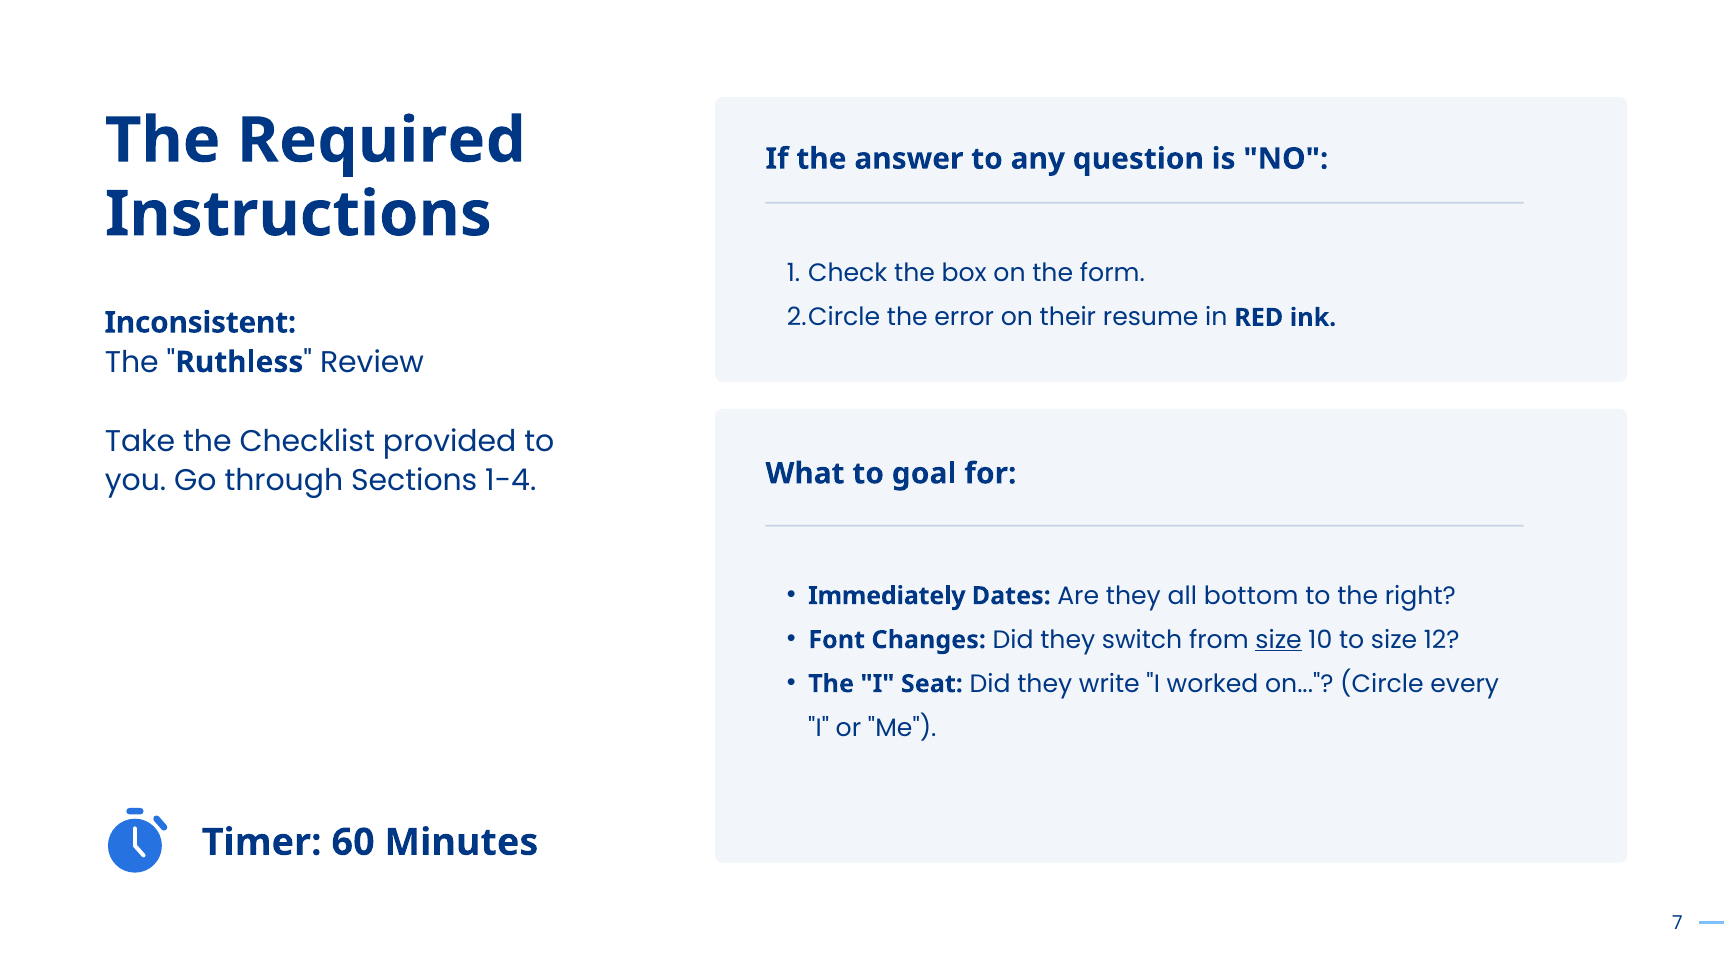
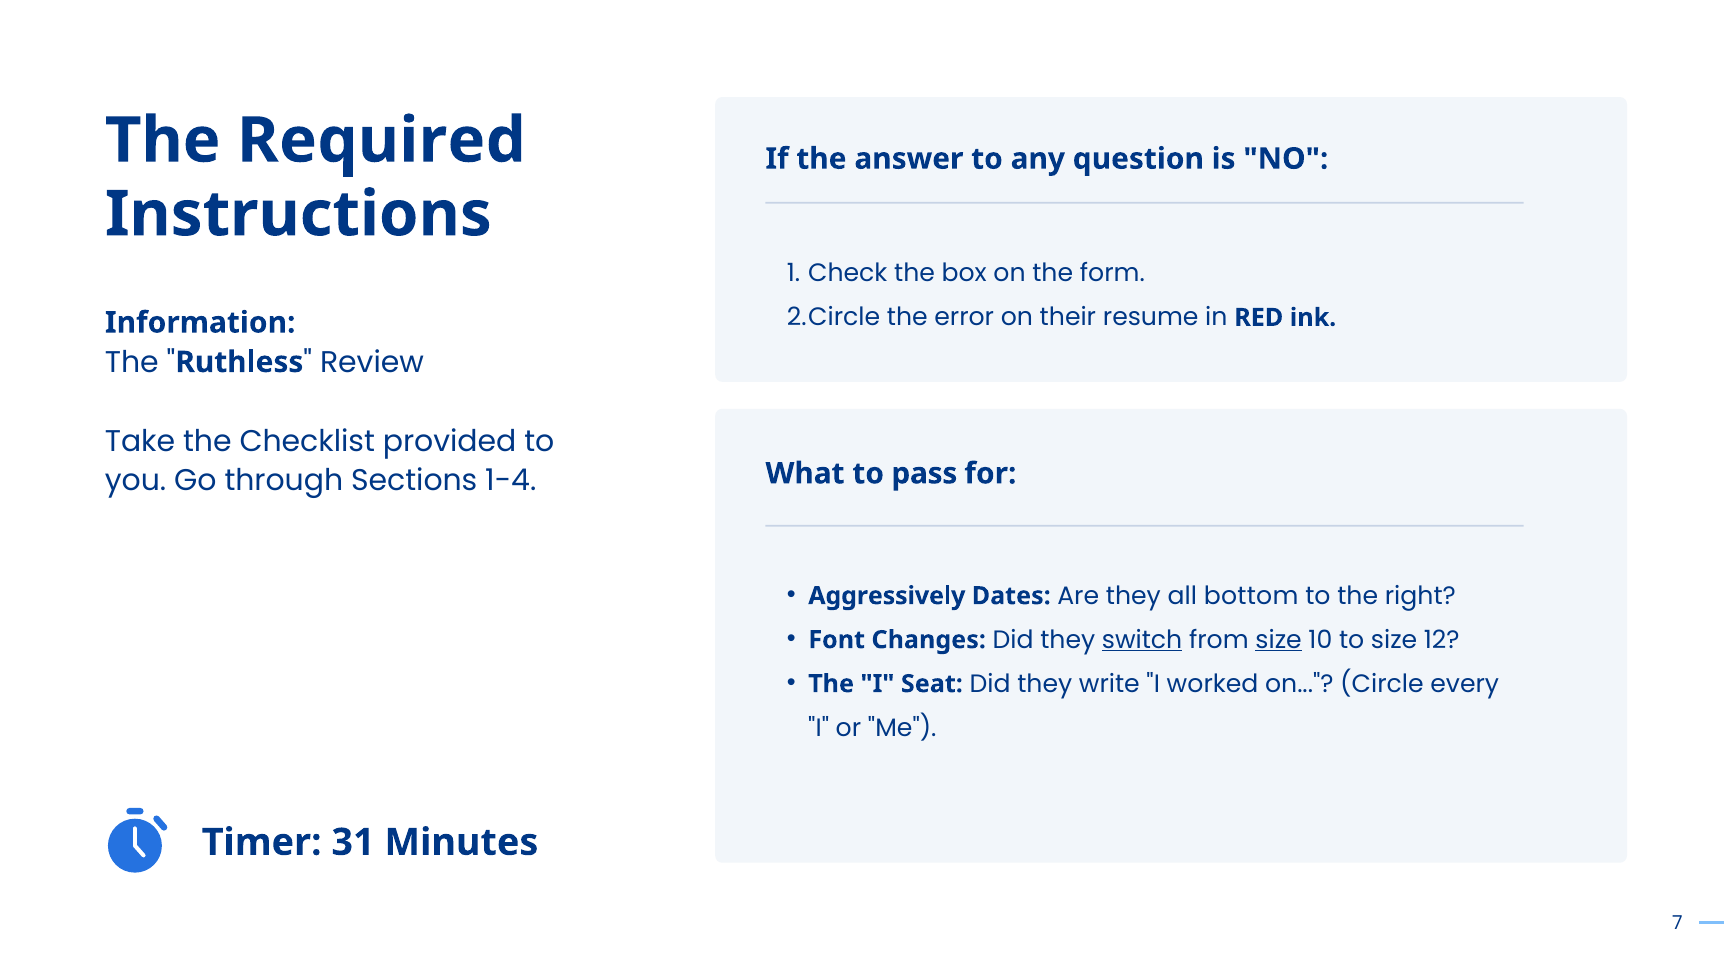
Inconsistent: Inconsistent -> Information
goal: goal -> pass
Immediately: Immediately -> Aggressively
switch underline: none -> present
60: 60 -> 31
